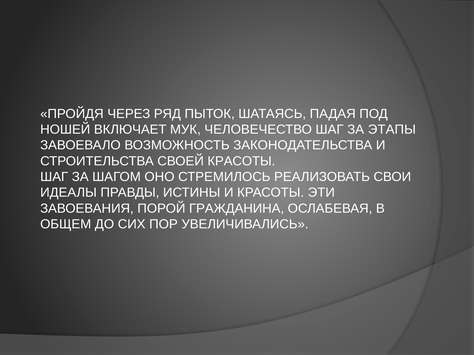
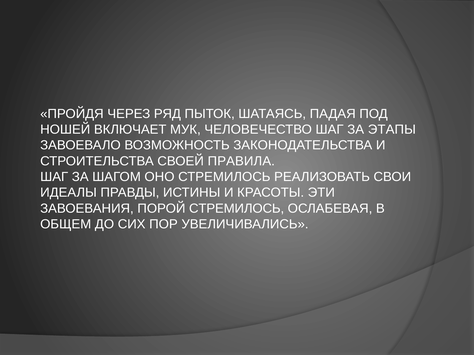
СВОЕЙ КРАСОТЫ: КРАСОТЫ -> ПРАВИЛА
ПОРОЙ ГРАЖДАНИНА: ГРАЖДАНИНА -> СТРЕМИЛОСЬ
